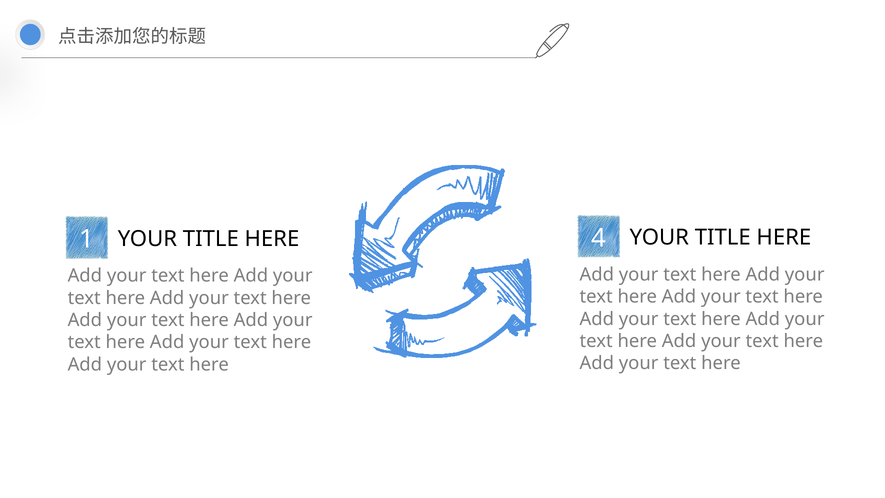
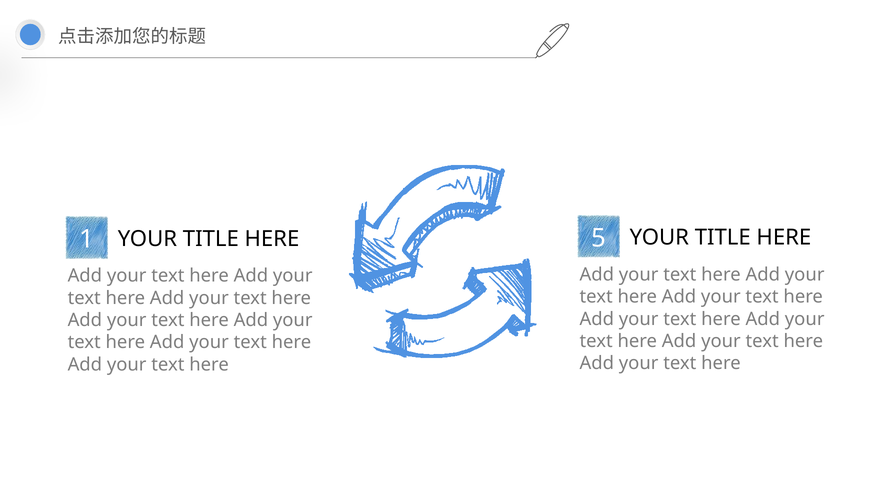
4: 4 -> 5
